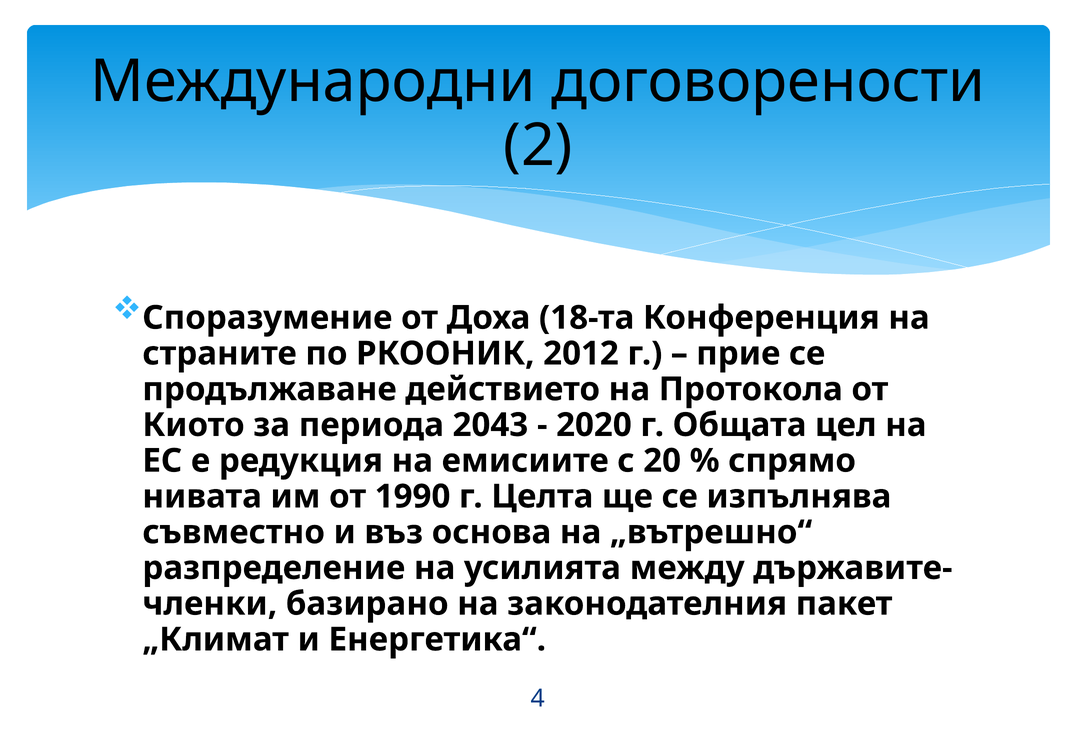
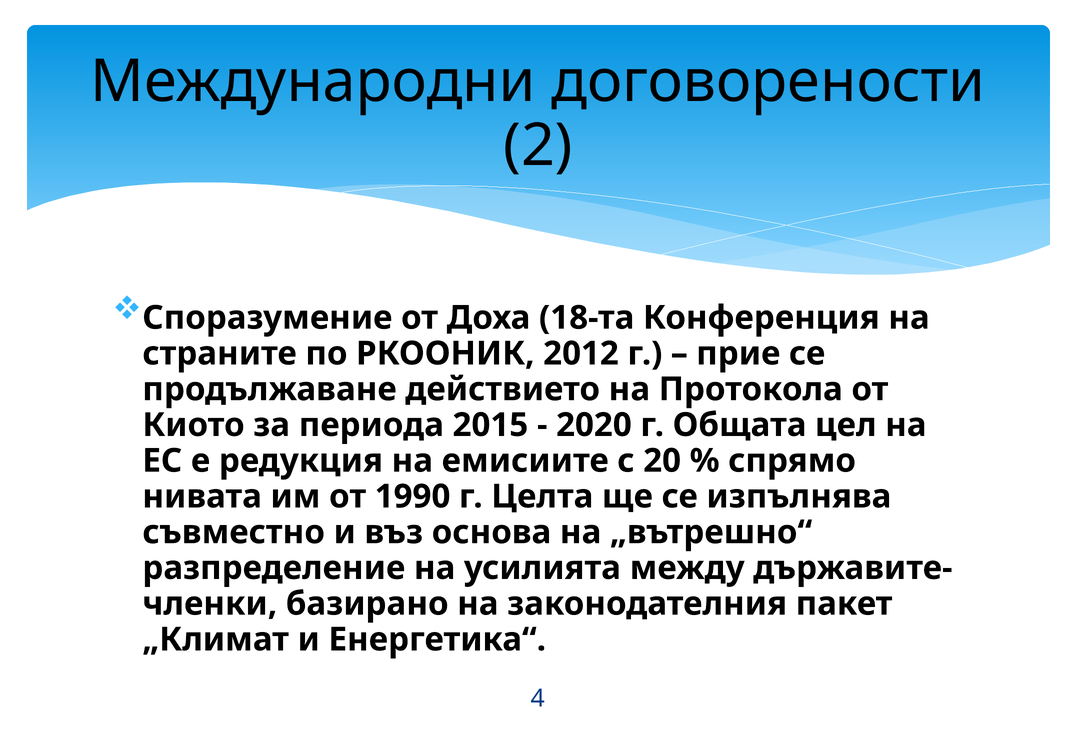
2043: 2043 -> 2015
